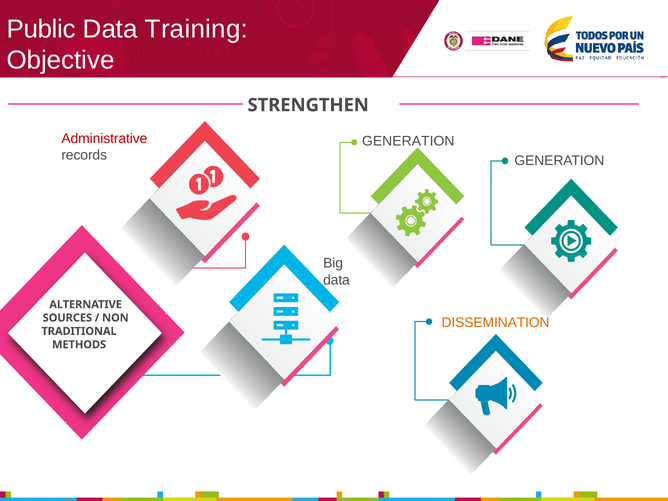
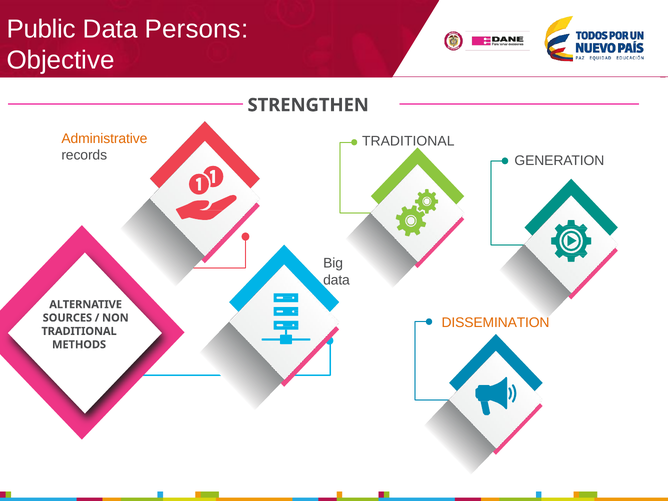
Training: Training -> Persons
Administrative colour: red -> orange
GENERATION at (408, 141): GENERATION -> TRADITIONAL
